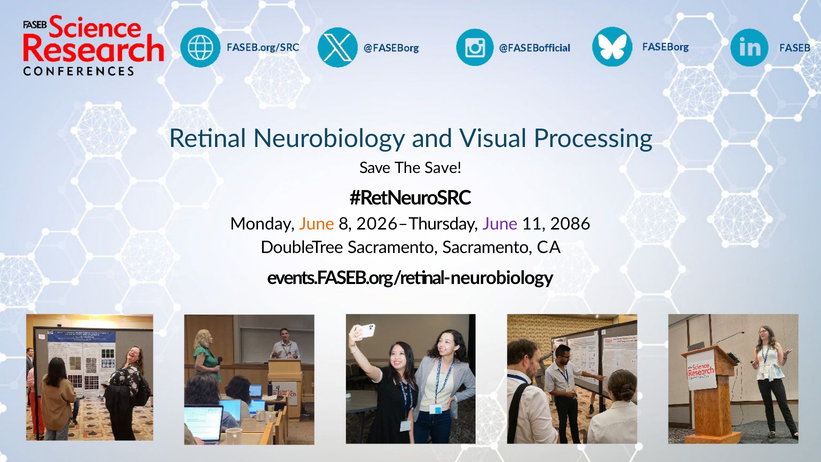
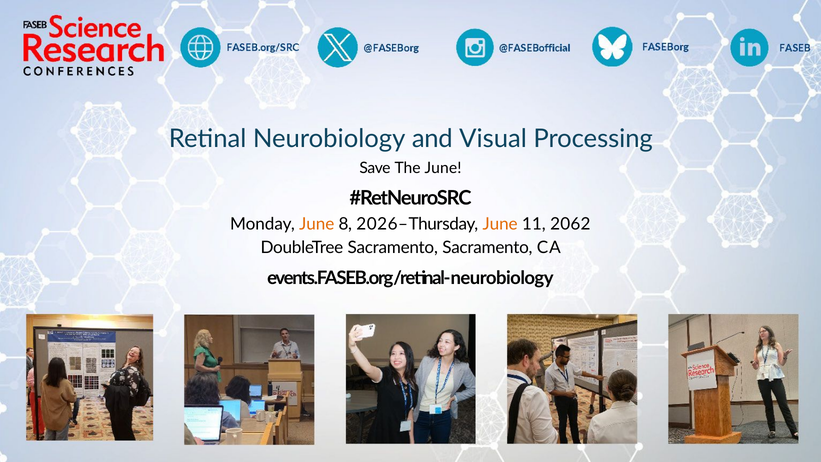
The Save: Save -> June
June at (500, 224) colour: purple -> orange
2086: 2086 -> 2062
